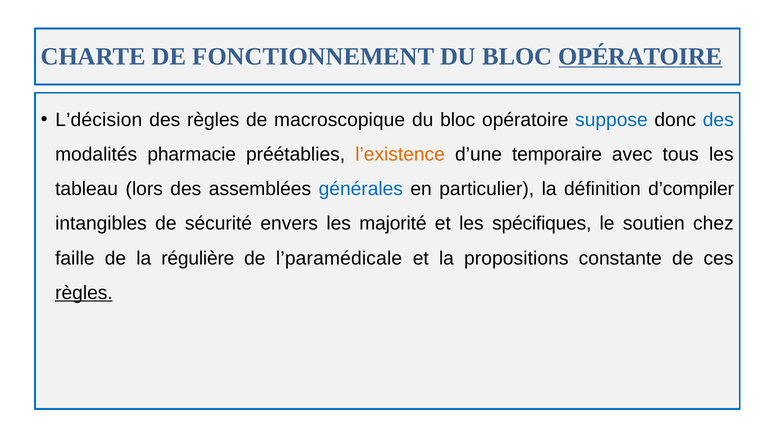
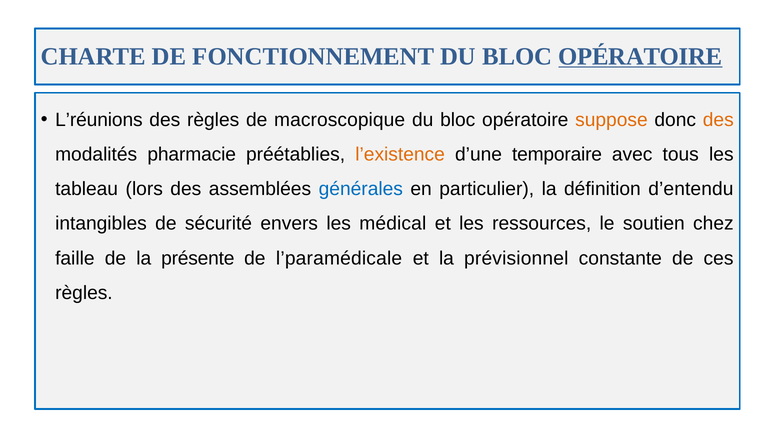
L’décision: L’décision -> L’réunions
suppose colour: blue -> orange
des at (718, 120) colour: blue -> orange
d’compiler: d’compiler -> d’entendu
majorité: majorité -> médical
spécifiques: spécifiques -> ressources
régulière: régulière -> présente
propositions: propositions -> prévisionnel
règles at (84, 292) underline: present -> none
